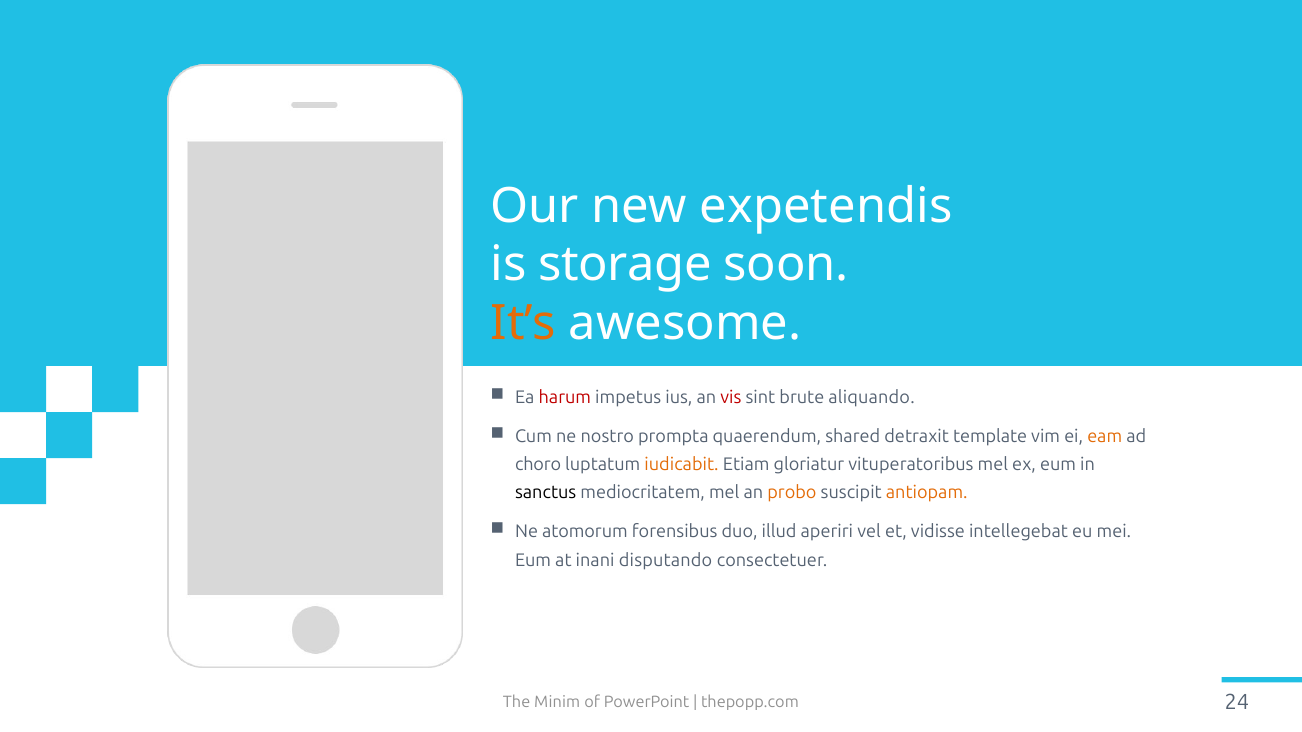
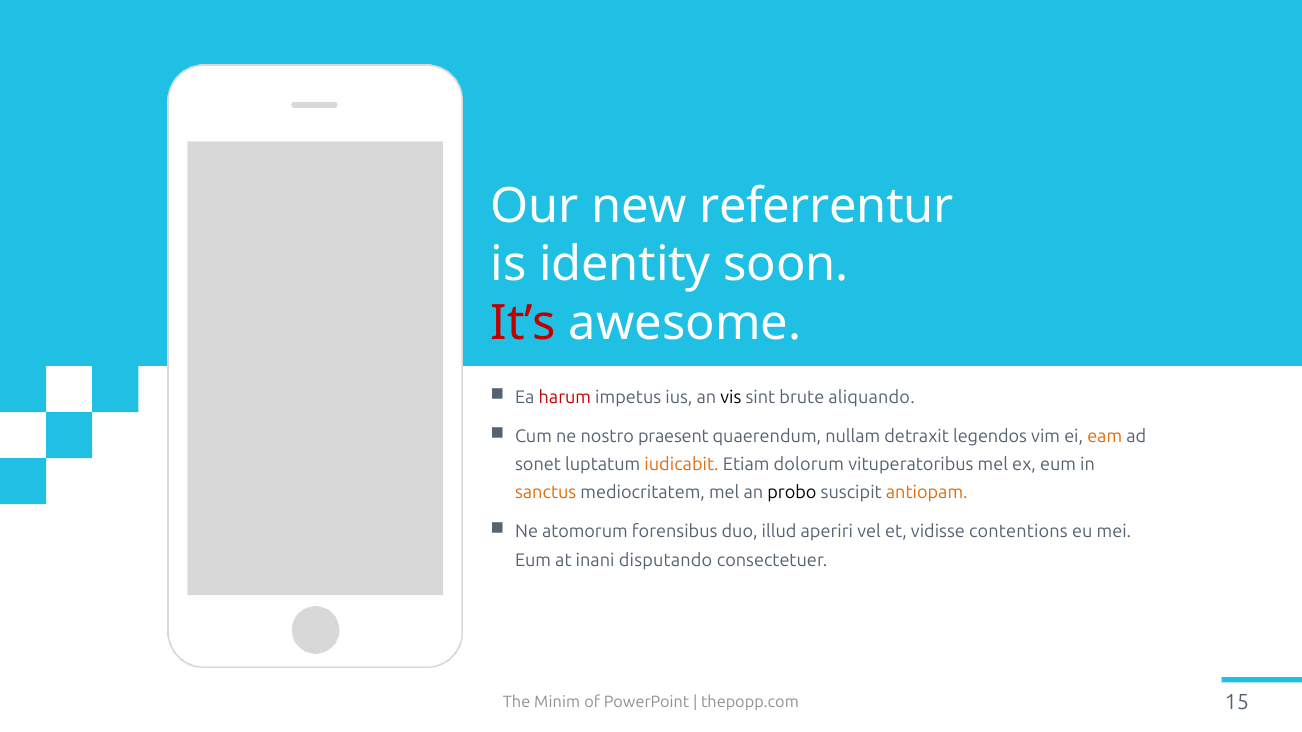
expetendis: expetendis -> referrentur
storage: storage -> identity
It’s colour: orange -> red
vis colour: red -> black
prompta: prompta -> praesent
shared: shared -> nullam
template: template -> legendos
choro: choro -> sonet
gloriatur: gloriatur -> dolorum
sanctus colour: black -> orange
probo colour: orange -> black
intellegebat: intellegebat -> contentions
24: 24 -> 15
